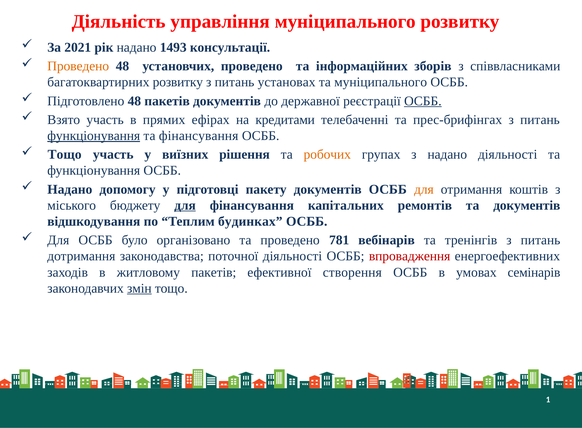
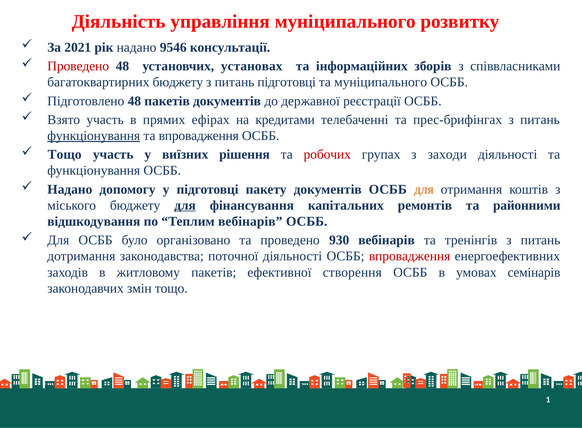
1493: 1493 -> 9546
Проведено at (78, 66) colour: orange -> red
установчих проведено: проведено -> установах
багатоквартирних розвитку: розвитку -> бюджету
питань установах: установах -> підготовці
ОСББ at (423, 101) underline: present -> none
та фінансування: фінансування -> впровадження
робочих colour: orange -> red
з надано: надано -> заходи
та документів: документів -> районними
Теплим будинках: будинках -> вебінарів
781: 781 -> 930
змін underline: present -> none
